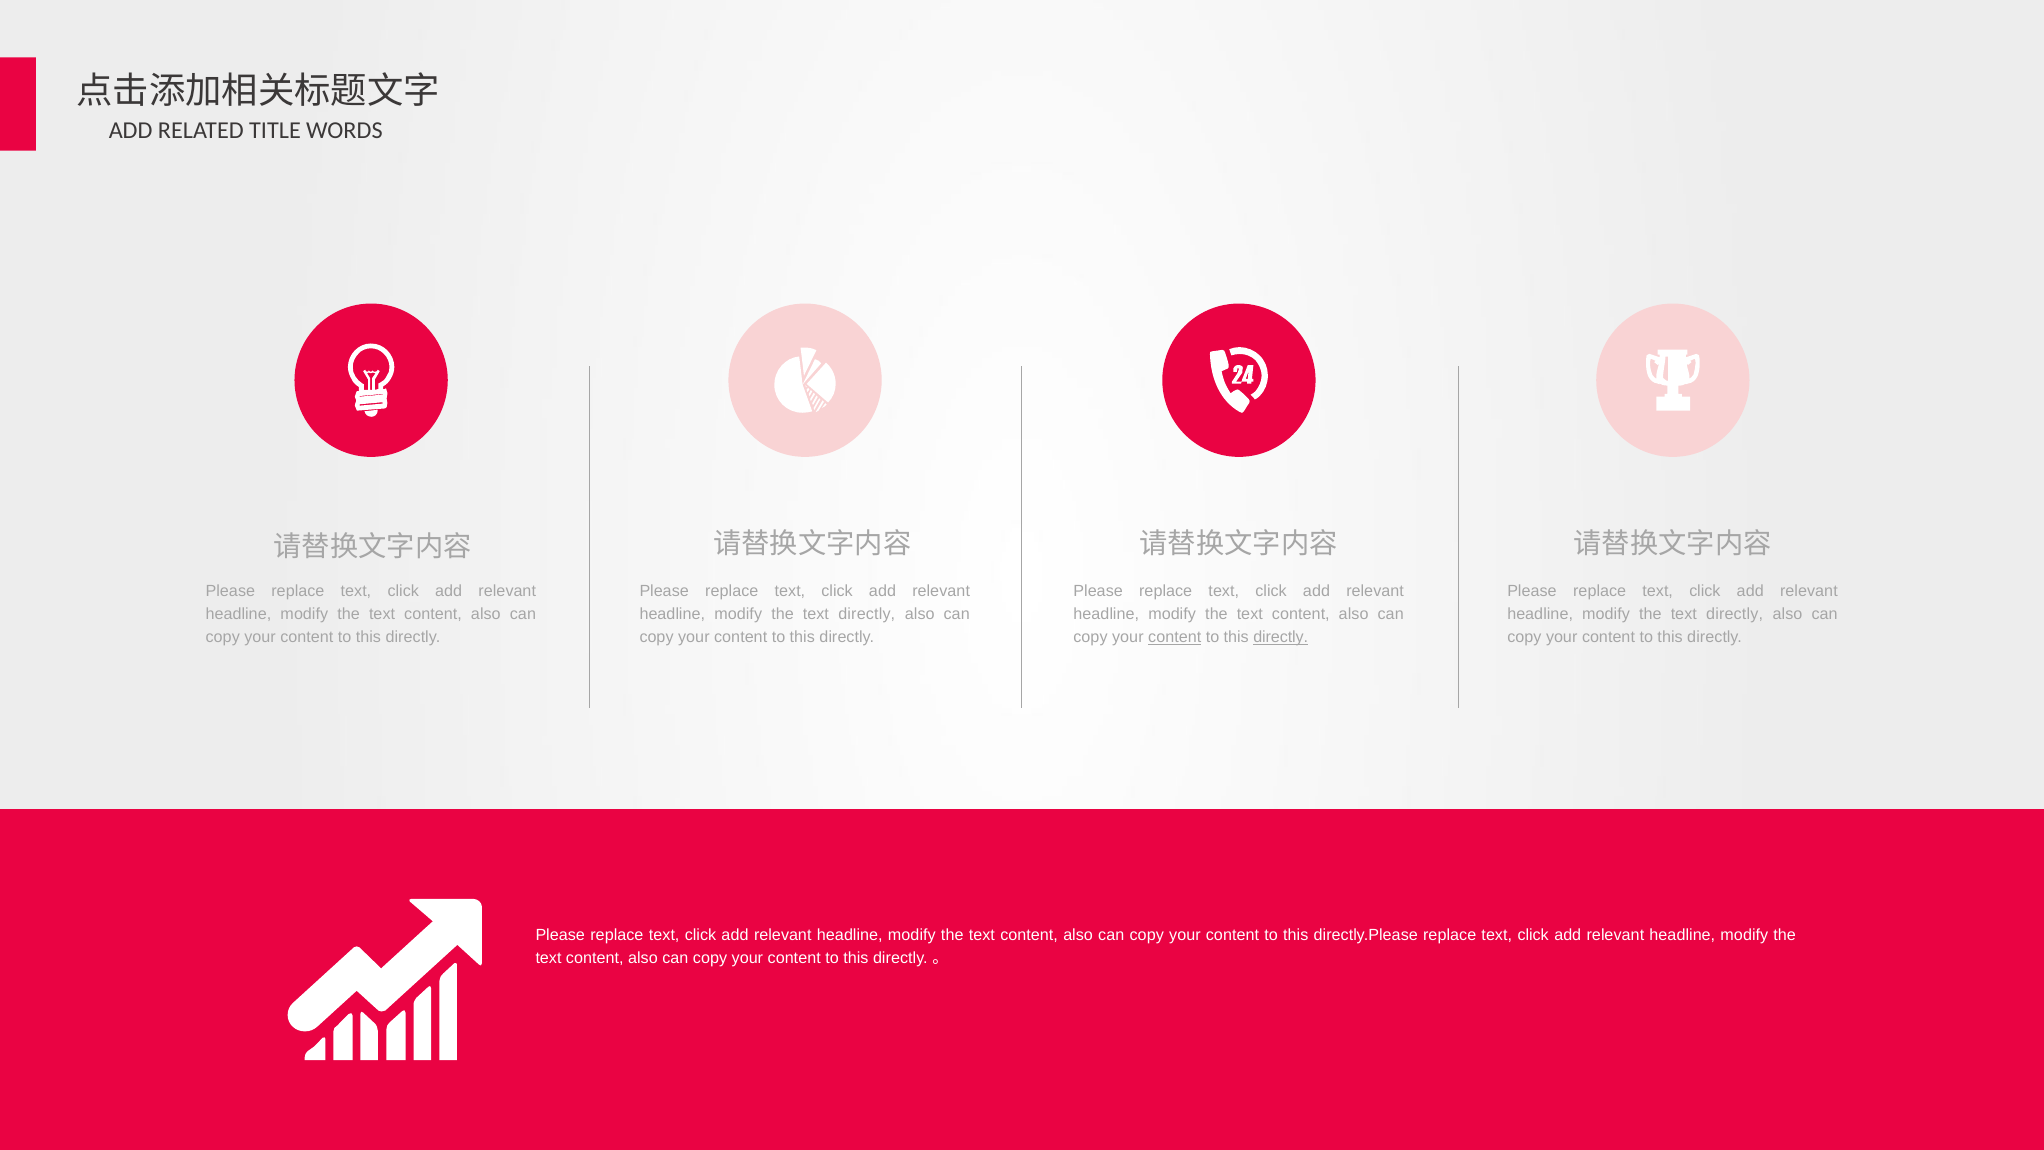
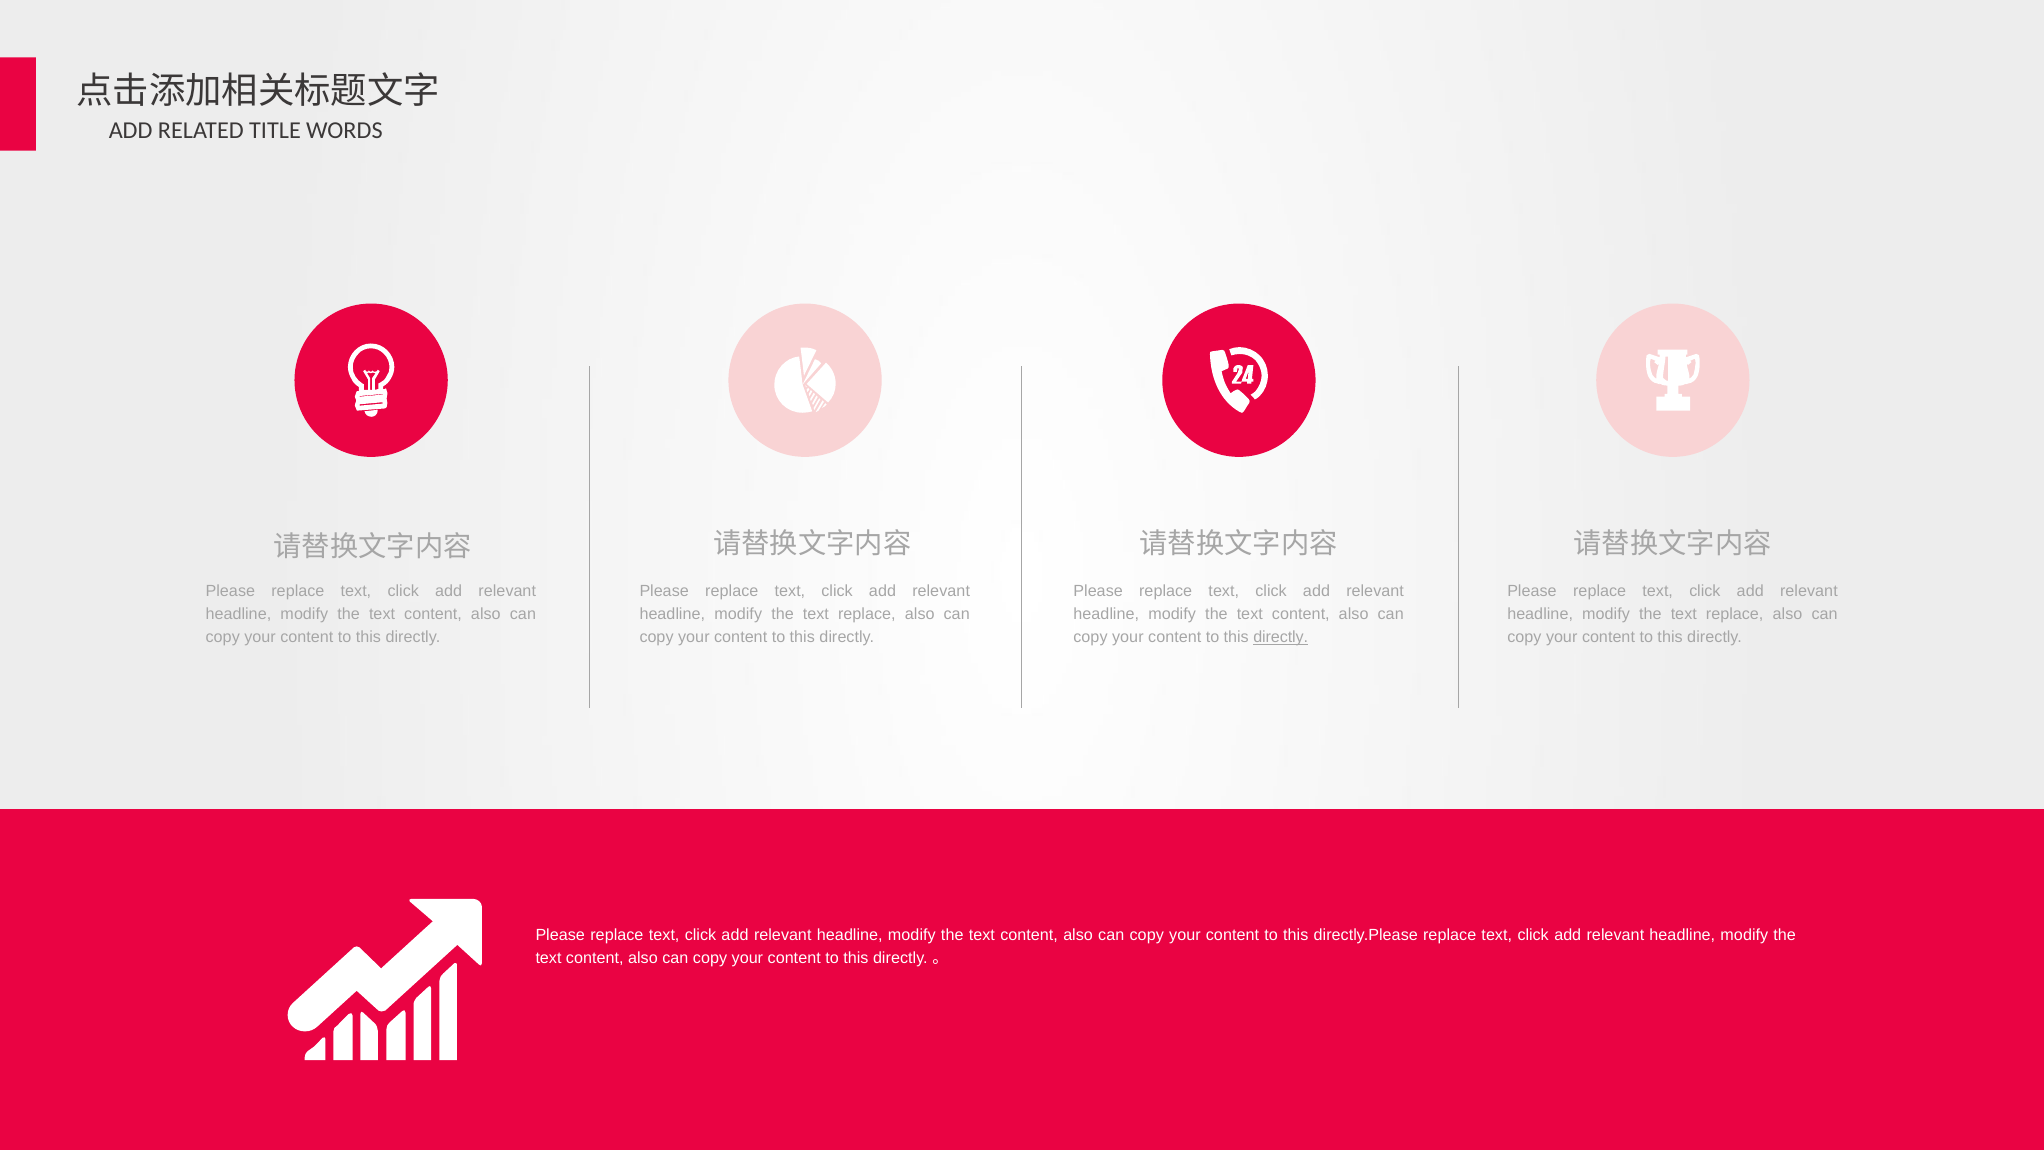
directly at (867, 614): directly -> replace
directly at (1735, 614): directly -> replace
content at (1175, 637) underline: present -> none
